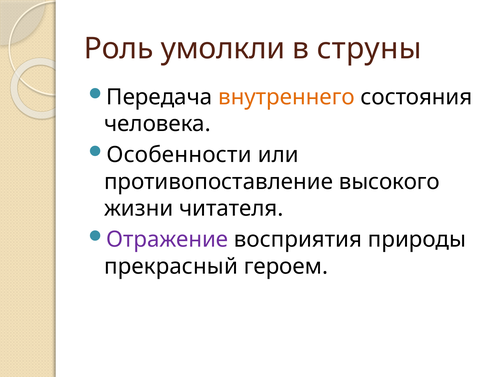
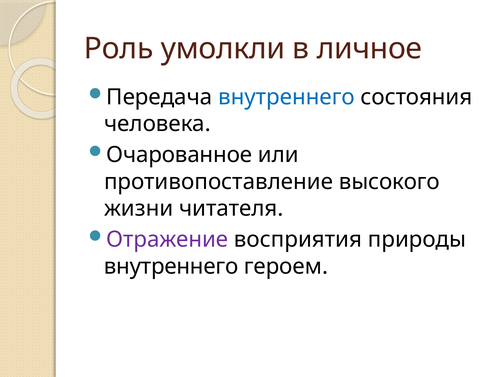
струны: струны -> личное
внутреннего at (286, 97) colour: orange -> blue
Особенности: Особенности -> Очарованное
прекрасный at (171, 266): прекрасный -> внутреннего
